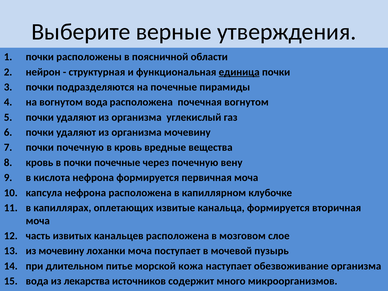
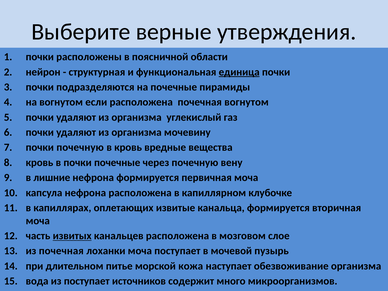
вогнутом вода: вода -> если
кислота: кислота -> лишние
извитых underline: none -> present
из мочевину: мочевину -> почечная
из лекарства: лекарства -> поступает
